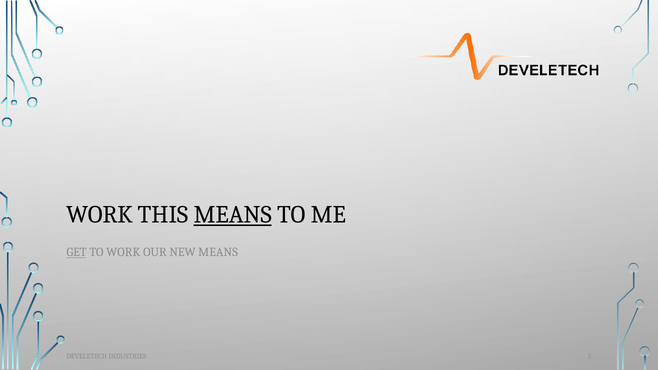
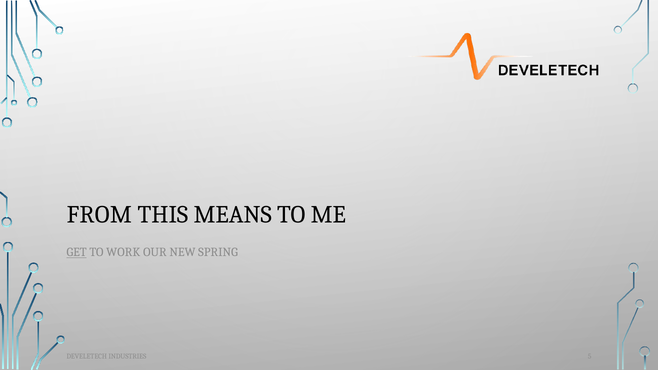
WORK at (99, 215): WORK -> FROM
MEANS at (233, 215) underline: present -> none
NEW MEANS: MEANS -> SPRING
